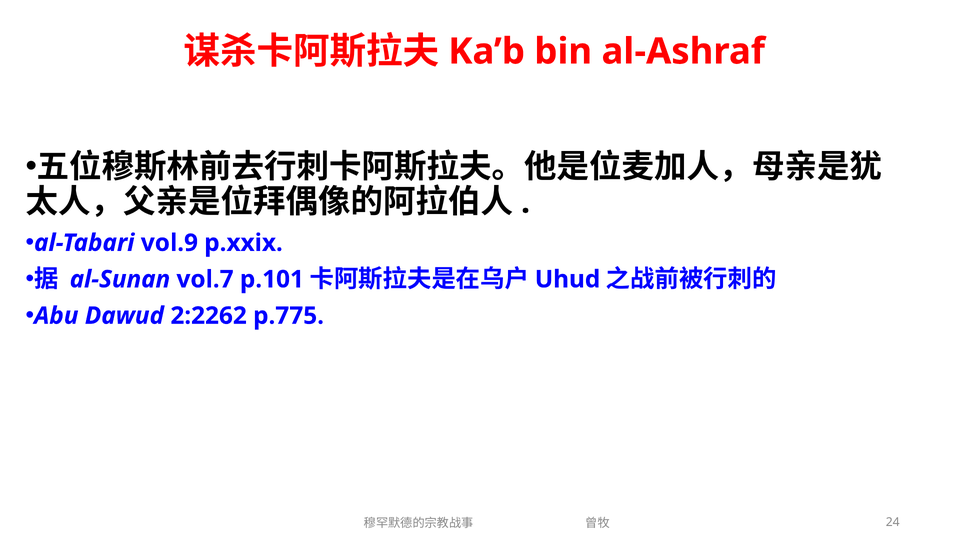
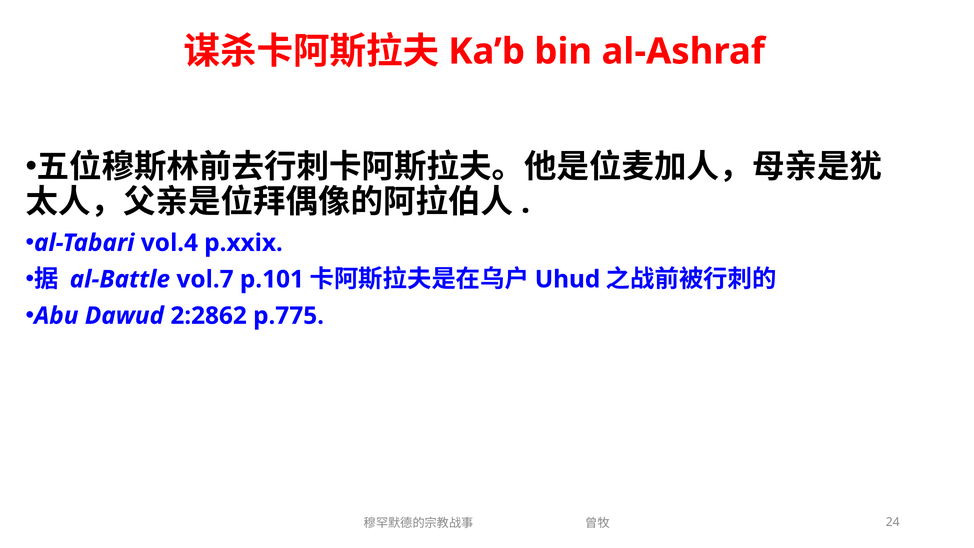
vol.9: vol.9 -> vol.4
al-Sunan: al-Sunan -> al-Battle
2:2262: 2:2262 -> 2:2862
